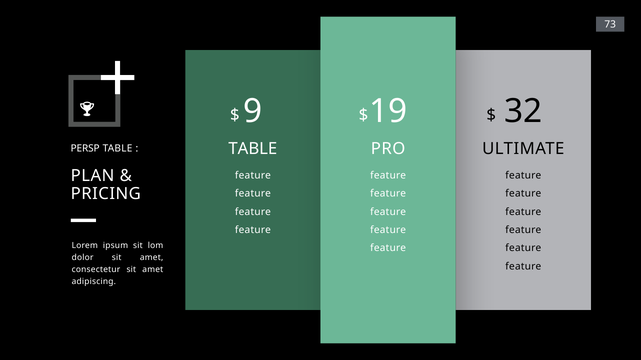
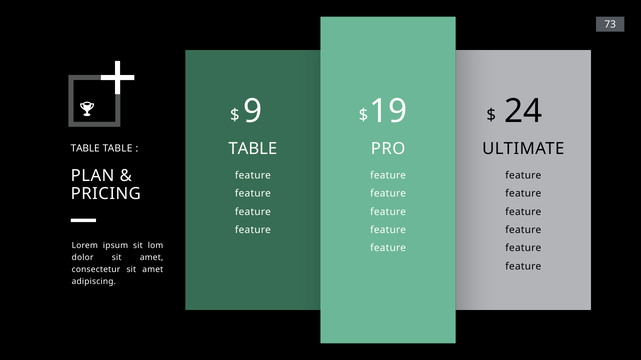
32: 32 -> 24
PERSP at (85, 149): PERSP -> TABLE
